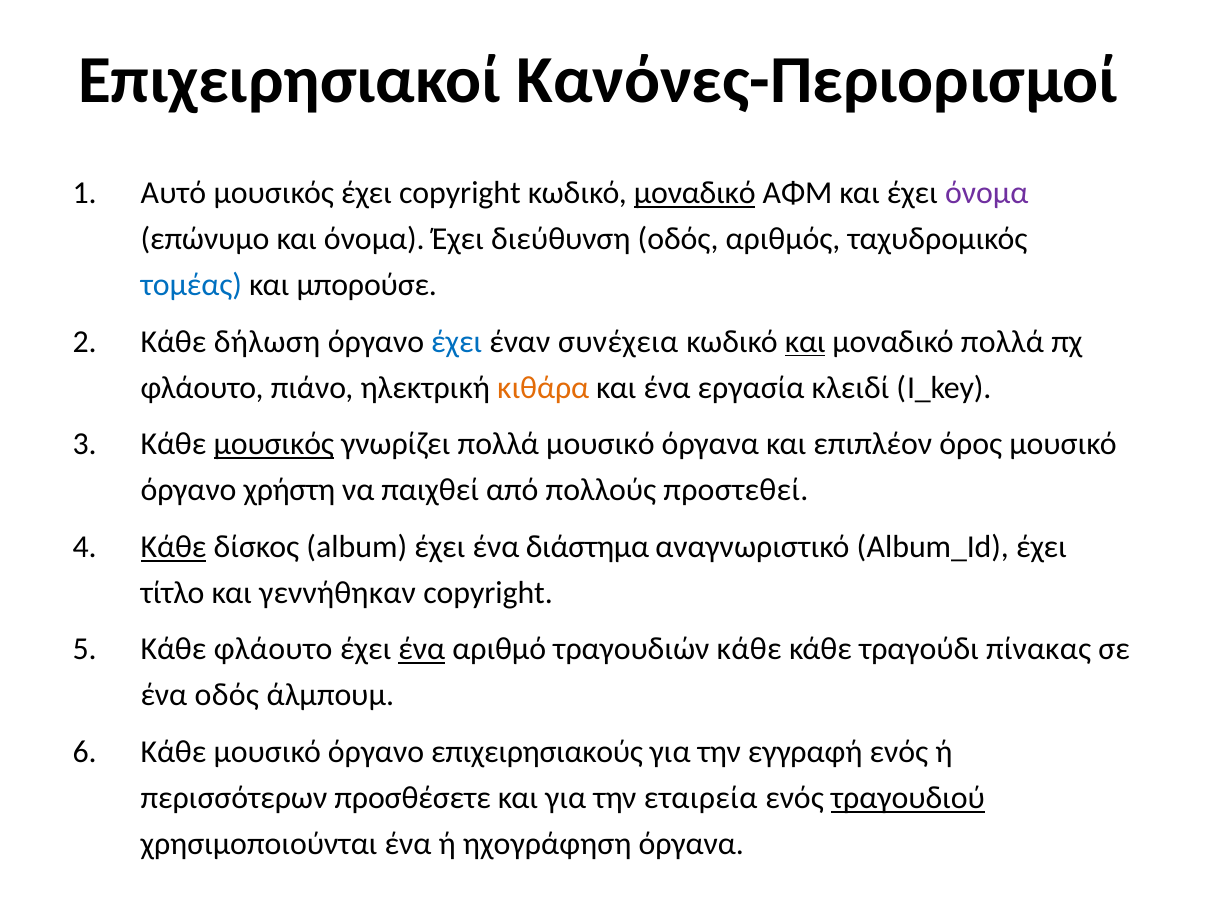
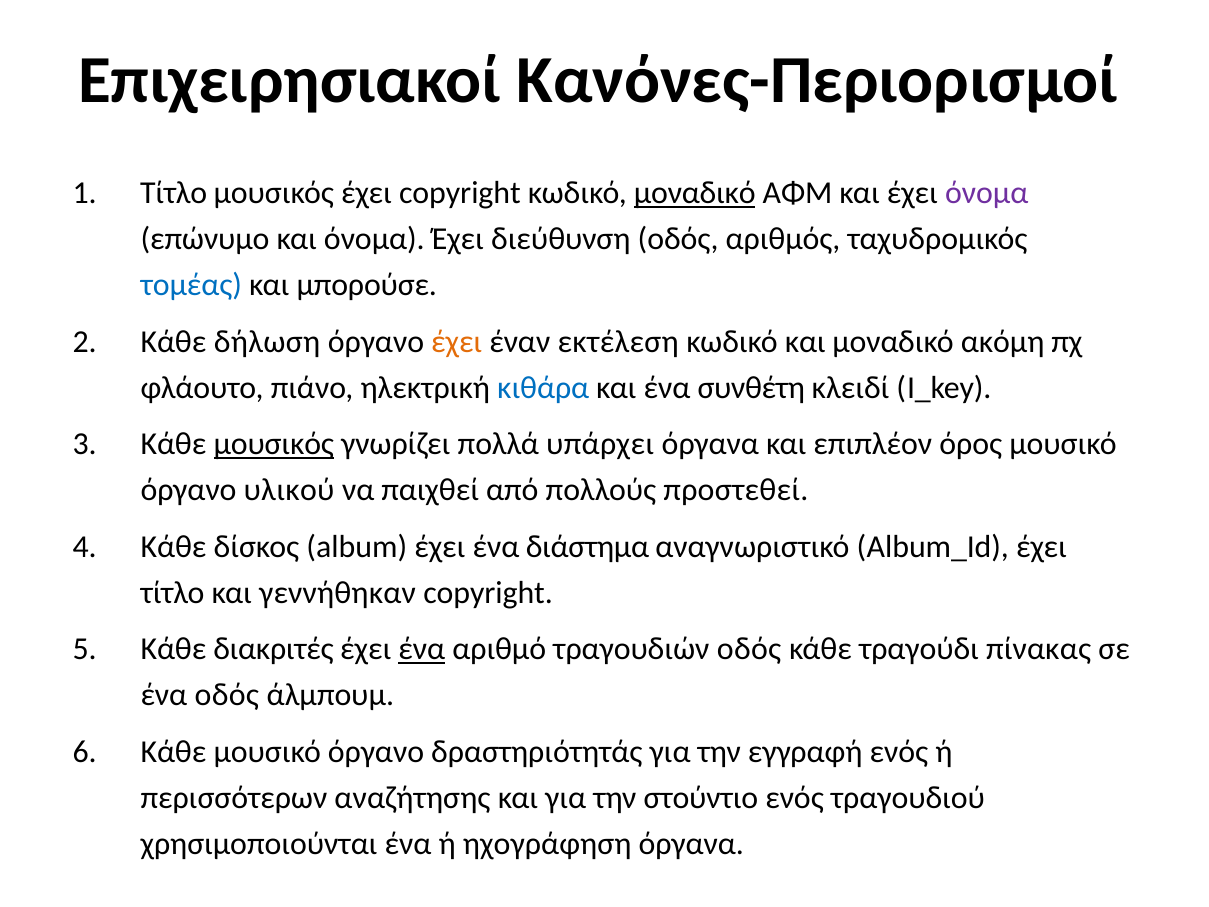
Αυτό at (173, 193): Αυτό -> Τίτλο
έχει at (457, 342) colour: blue -> orange
συνέχεια: συνέχεια -> εκτέλεση
και at (805, 342) underline: present -> none
μοναδικό πολλά: πολλά -> ακόμη
κιθάρα colour: orange -> blue
εργασία: εργασία -> συνθέτη
πολλά μουσικό: μουσικό -> υπάρχει
χρήστη: χρήστη -> υλικού
Κάθε at (174, 547) underline: present -> none
Κάθε φλάουτο: φλάουτο -> διακριτές
τραγουδιών κάθε: κάθε -> οδός
επιχειρησιακούς: επιχειρησιακούς -> δραστηριότητάς
προσθέσετε: προσθέσετε -> αναζήτησης
εταιρεία: εταιρεία -> στούντιο
τραγουδιού underline: present -> none
